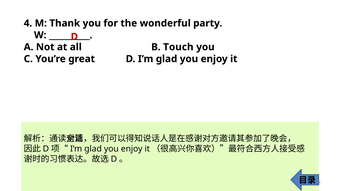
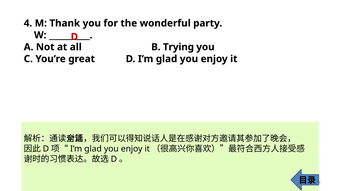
Touch: Touch -> Trying
